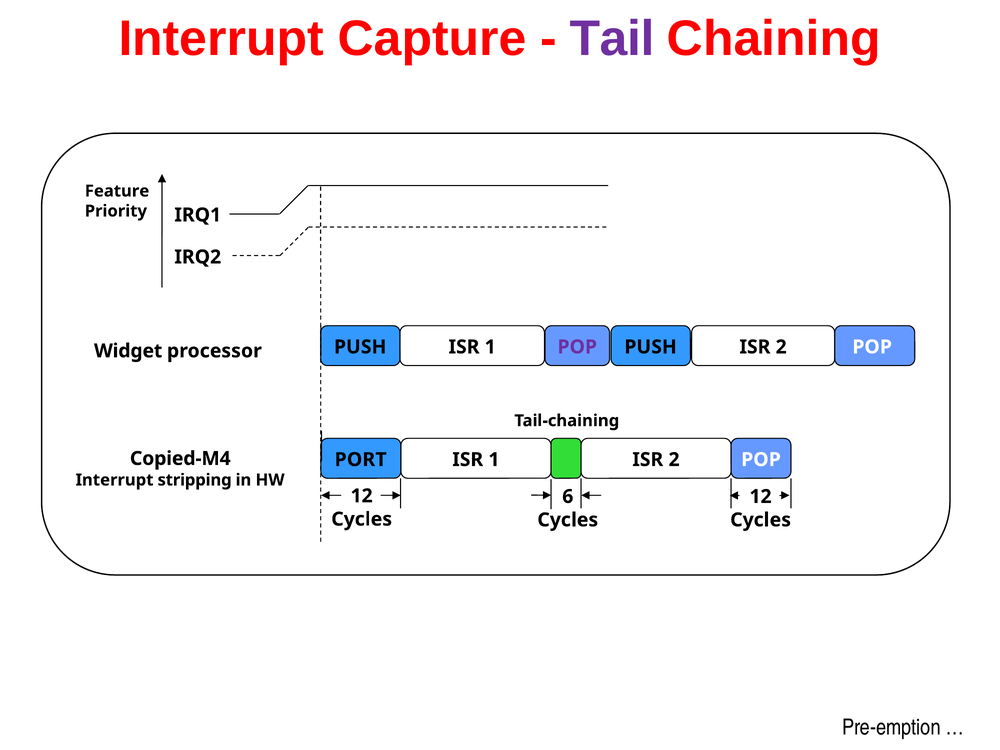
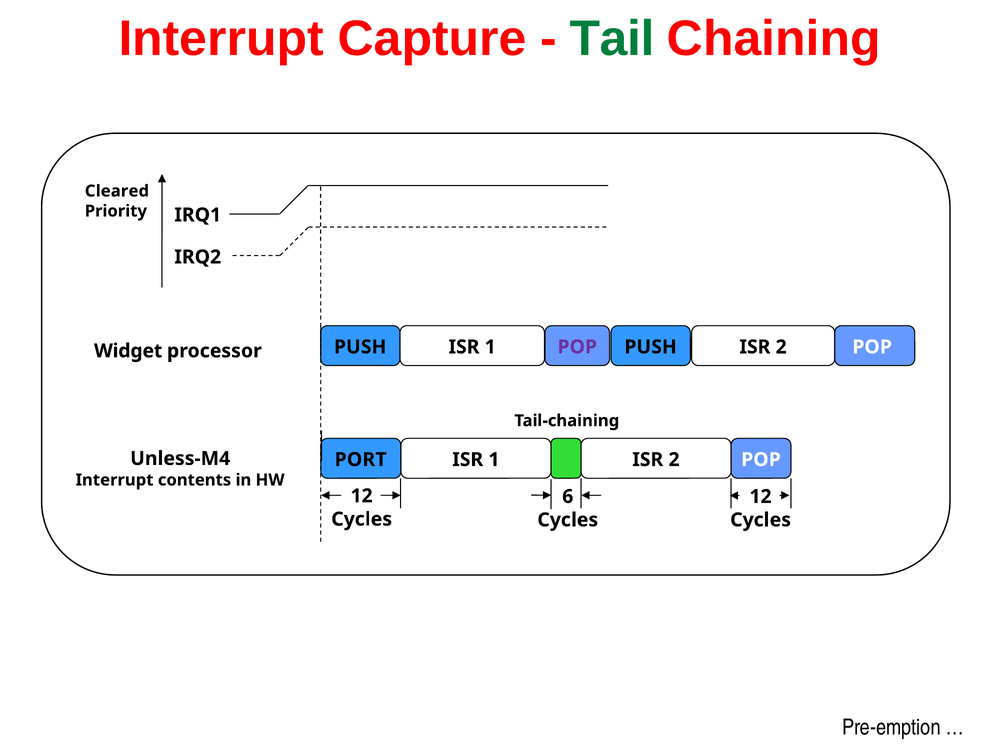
Tail colour: purple -> green
Feature: Feature -> Cleared
Copied-M4: Copied-M4 -> Unless-M4
stripping: stripping -> contents
